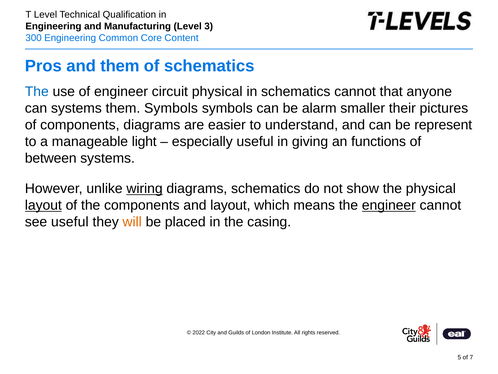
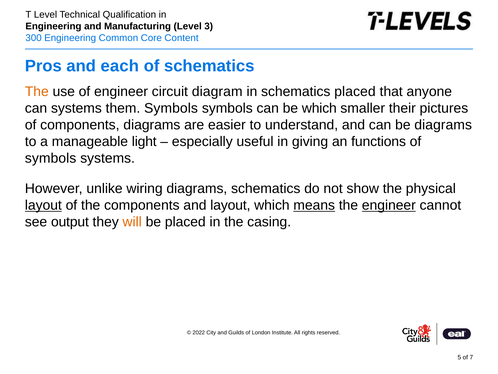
and them: them -> each
The at (37, 92) colour: blue -> orange
circuit physical: physical -> diagram
schematics cannot: cannot -> placed
be alarm: alarm -> which
be represent: represent -> diagrams
between at (51, 158): between -> symbols
wiring underline: present -> none
means underline: none -> present
see useful: useful -> output
